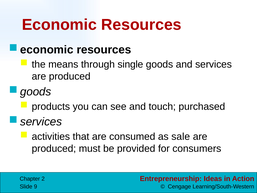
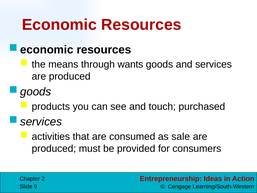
single: single -> wants
